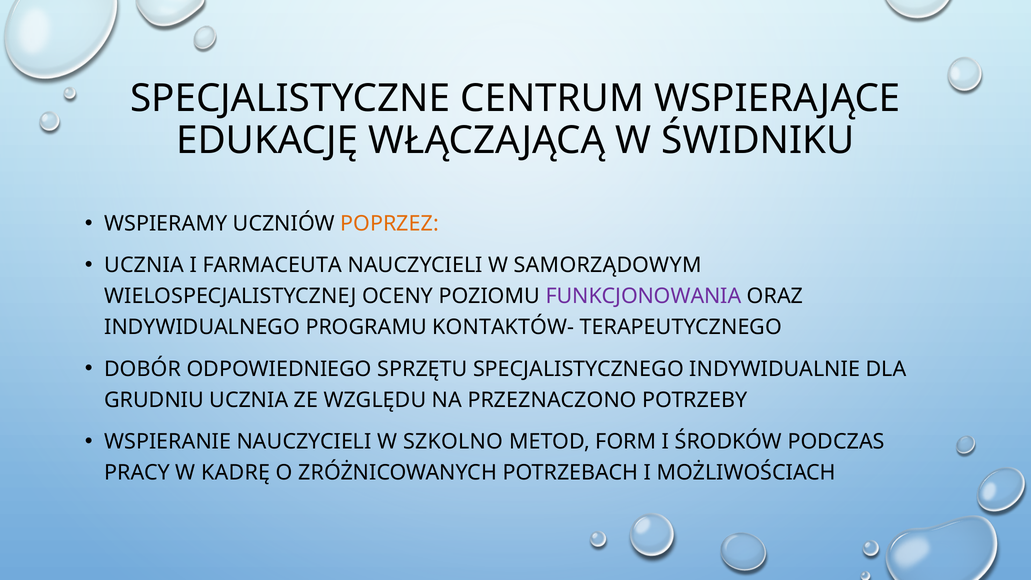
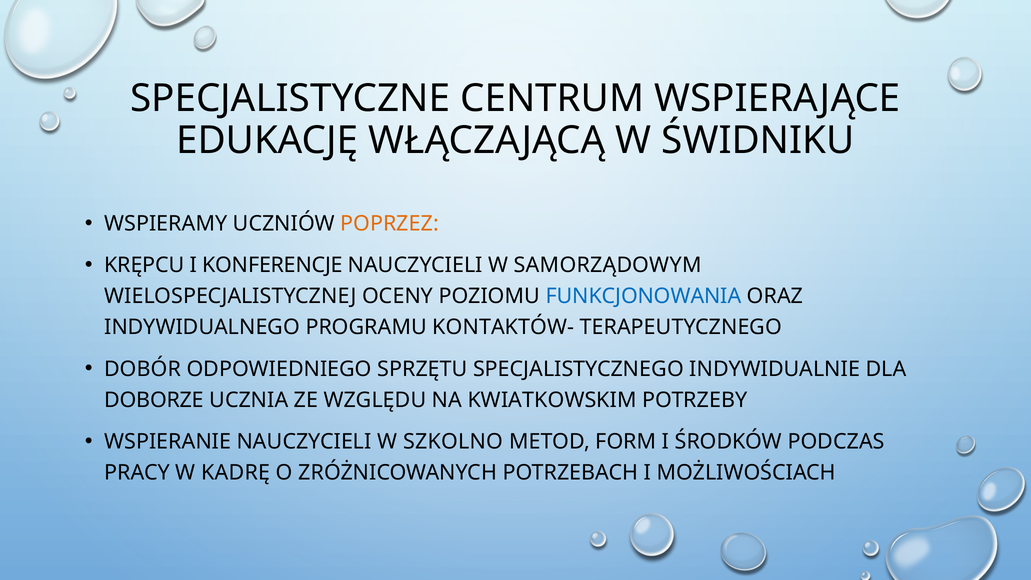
UCZNIA at (144, 265): UCZNIA -> KRĘPCU
FARMACEUTA: FARMACEUTA -> KONFERENCJE
FUNKCJONOWANIA colour: purple -> blue
GRUDNIU: GRUDNIU -> DOBORZE
PRZEZNACZONO: PRZEZNACZONO -> KWIATKOWSKIM
